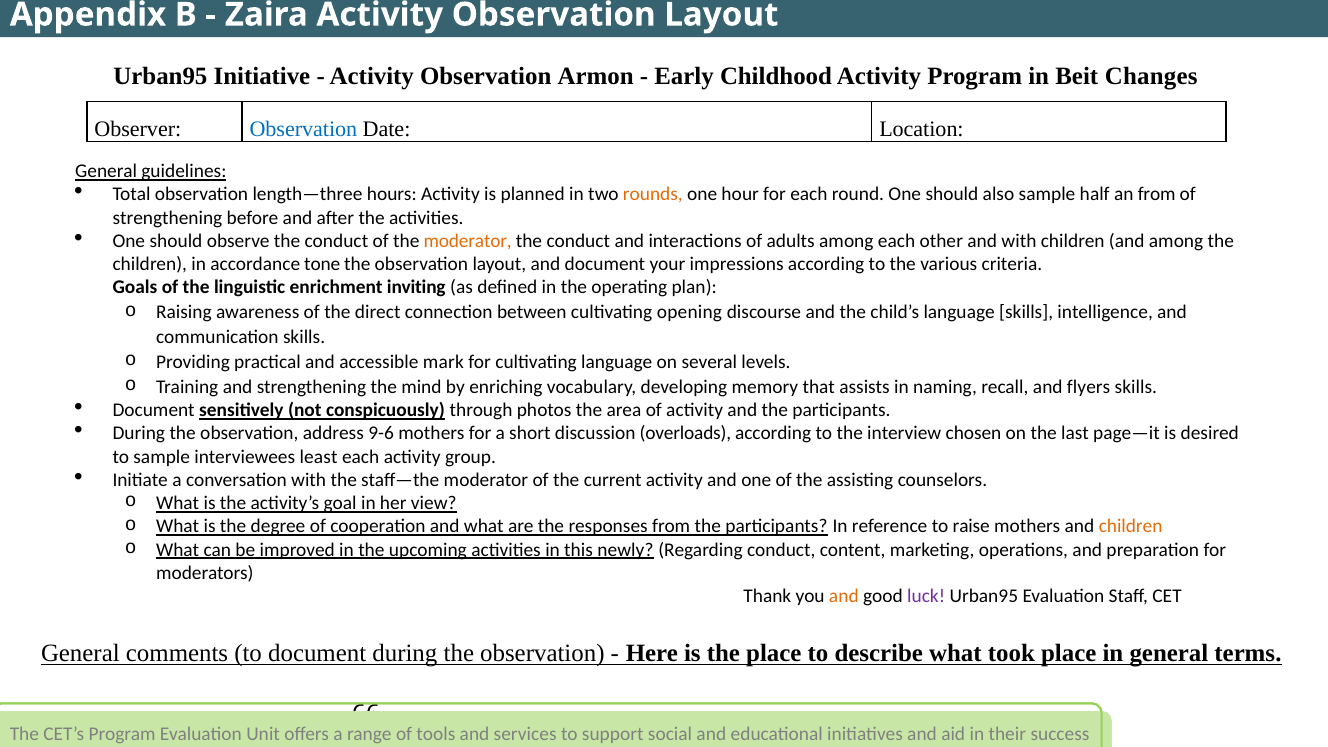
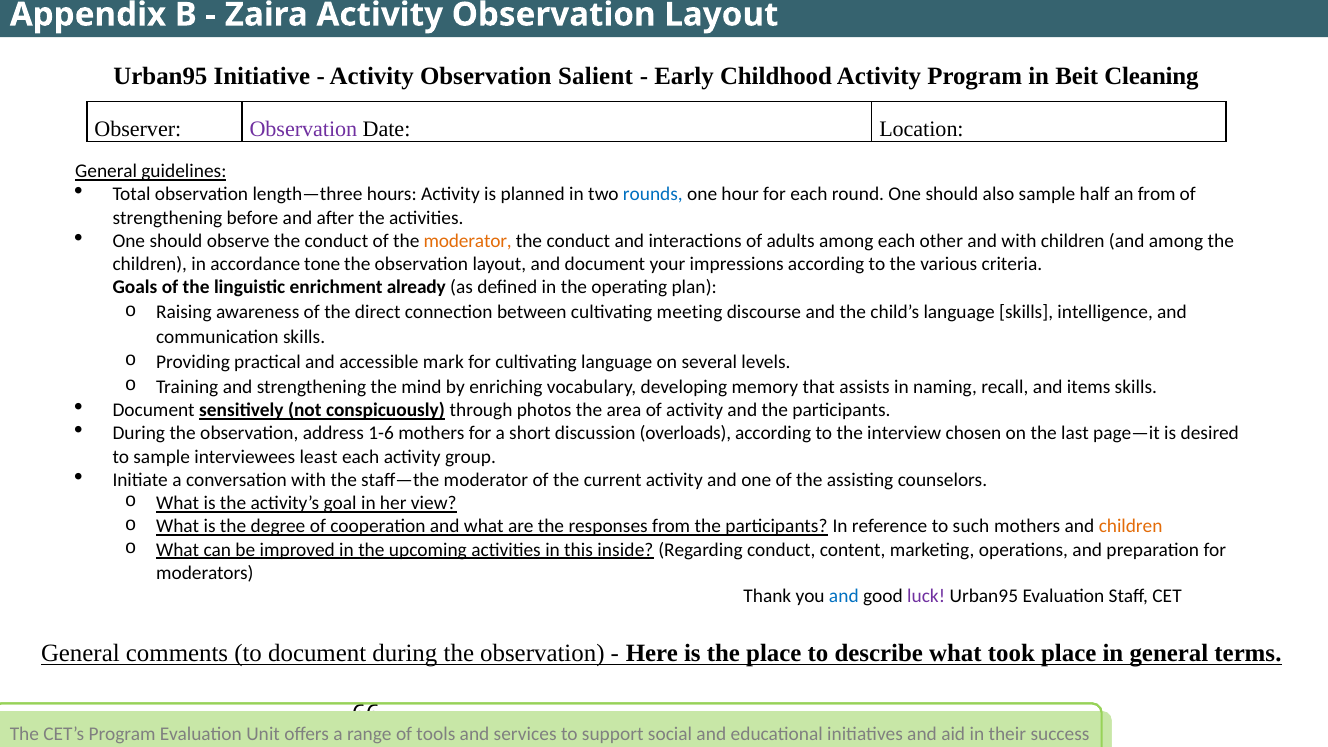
Armon: Armon -> Salient
Changes: Changes -> Cleaning
Observation at (303, 130) colour: blue -> purple
rounds colour: orange -> blue
inviting: inviting -> already
opening: opening -> meeting
flyers: flyers -> items
9-6: 9-6 -> 1-6
raise: raise -> such
newly: newly -> inside
and at (844, 596) colour: orange -> blue
